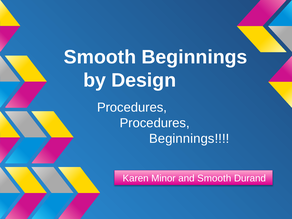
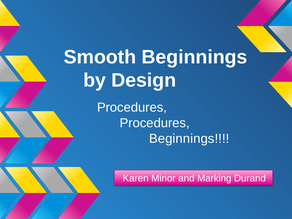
and Smooth: Smooth -> Marking
